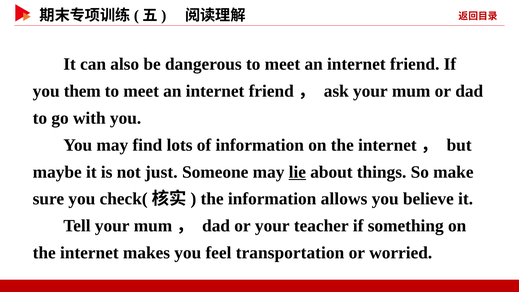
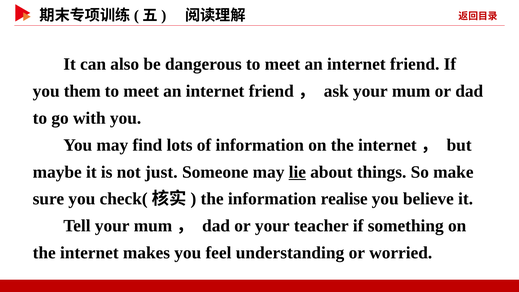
allows: allows -> realise
transportation: transportation -> understanding
